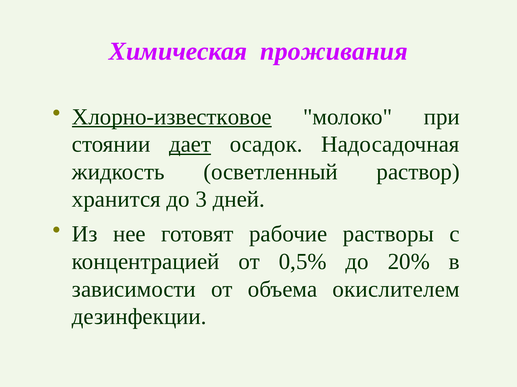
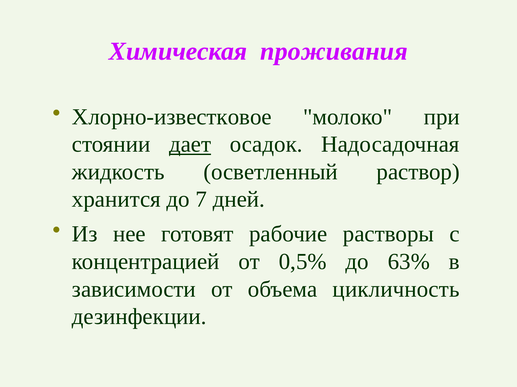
Хлорно-известковое underline: present -> none
3: 3 -> 7
20%: 20% -> 63%
окислителем: окислителем -> цикличность
